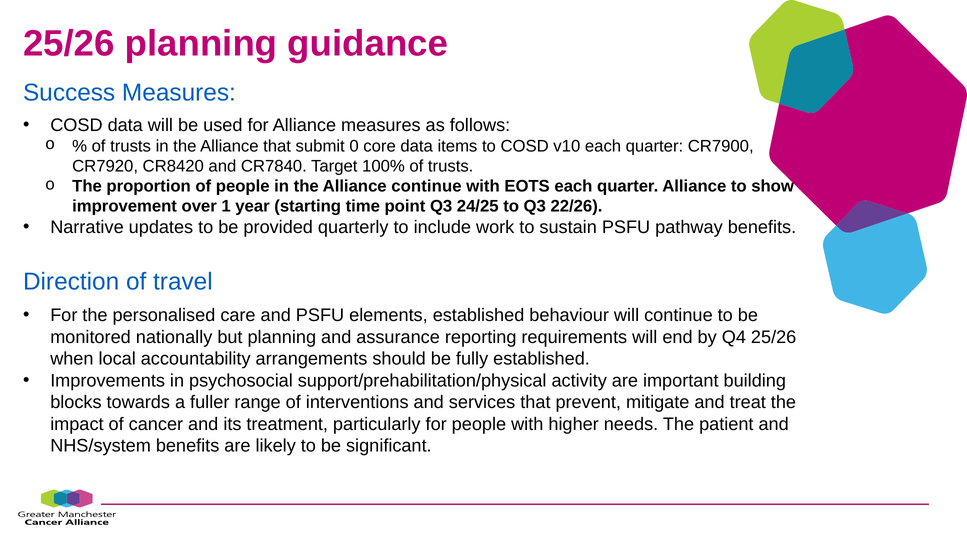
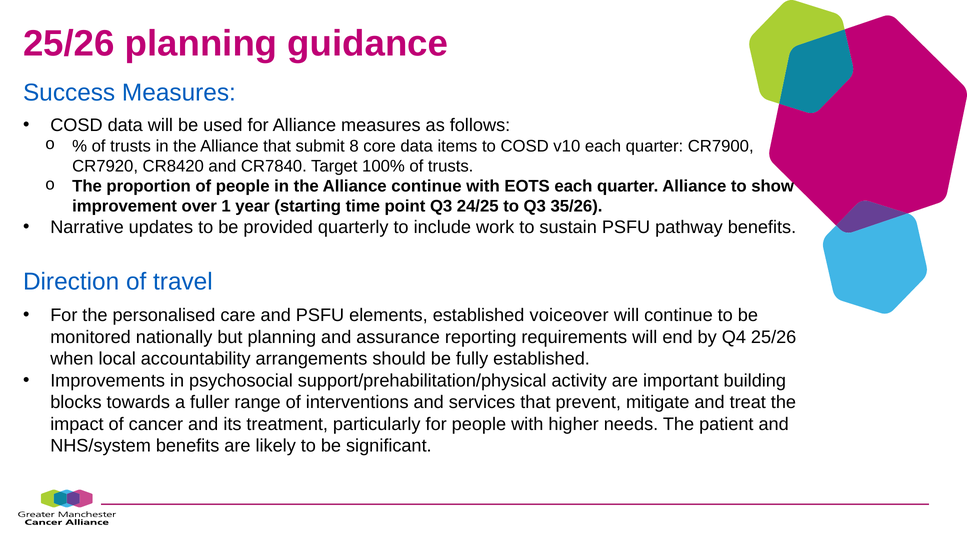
0: 0 -> 8
22/26: 22/26 -> 35/26
behaviour: behaviour -> voiceover
